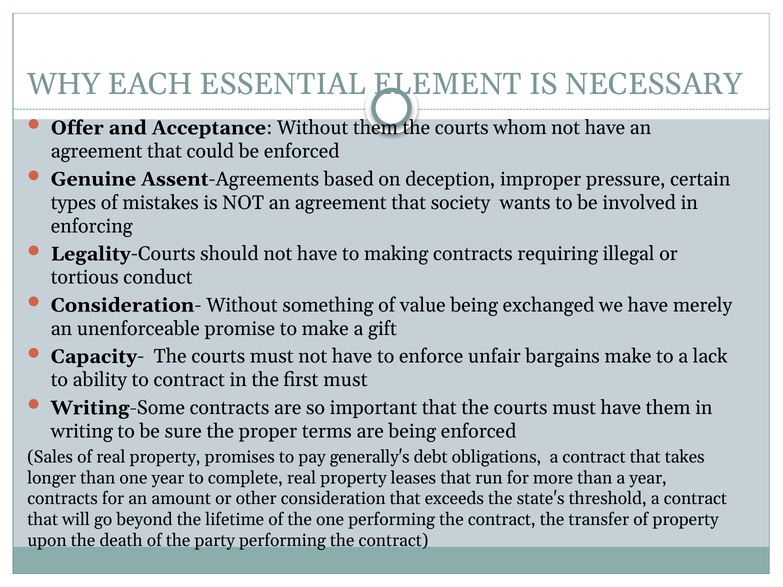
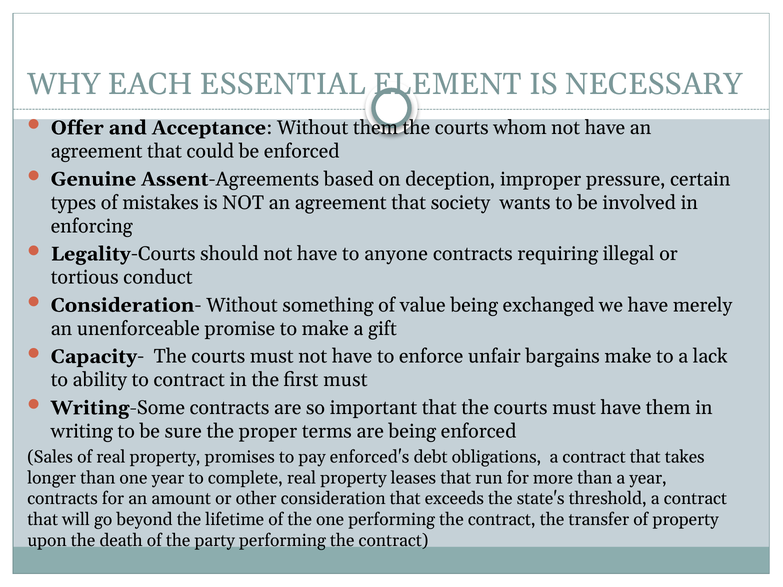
making: making -> anyone
generally's: generally's -> enforced's
